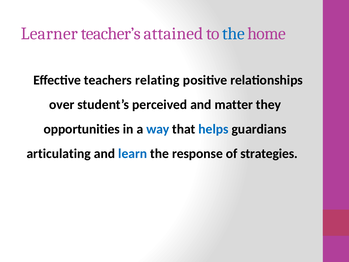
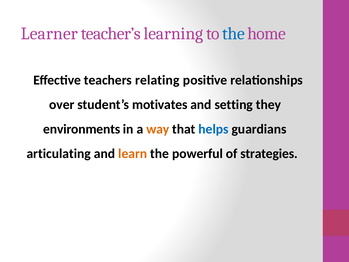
attained: attained -> learning
perceived: perceived -> motivates
matter: matter -> setting
opportunities: opportunities -> environments
way colour: blue -> orange
learn colour: blue -> orange
response: response -> powerful
